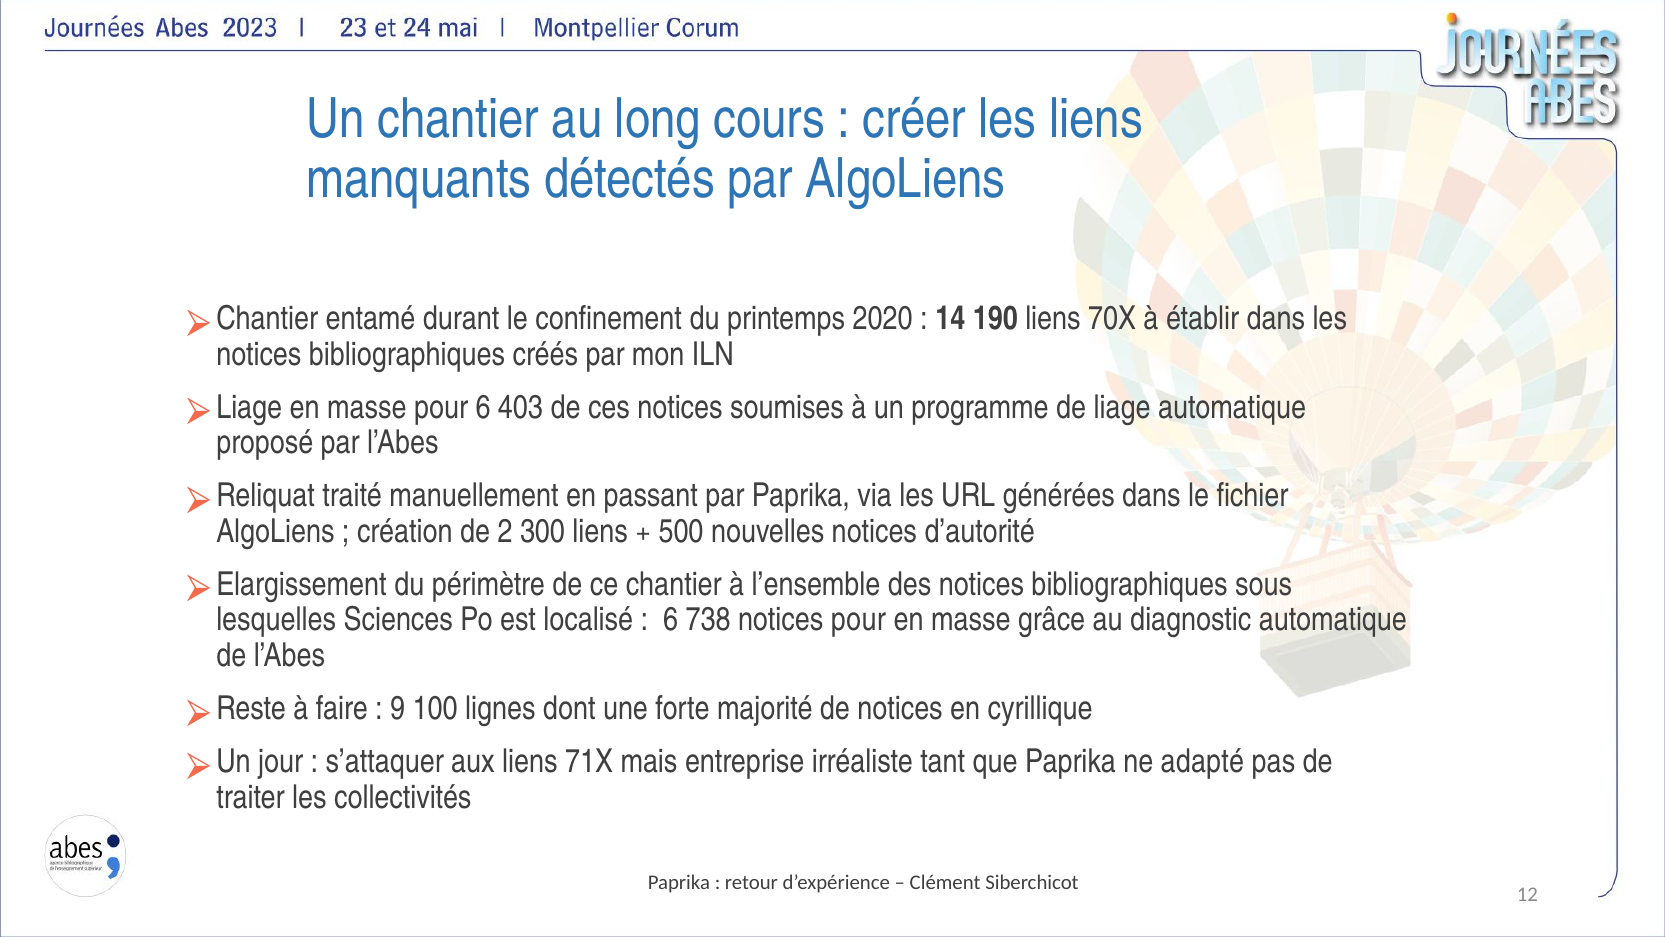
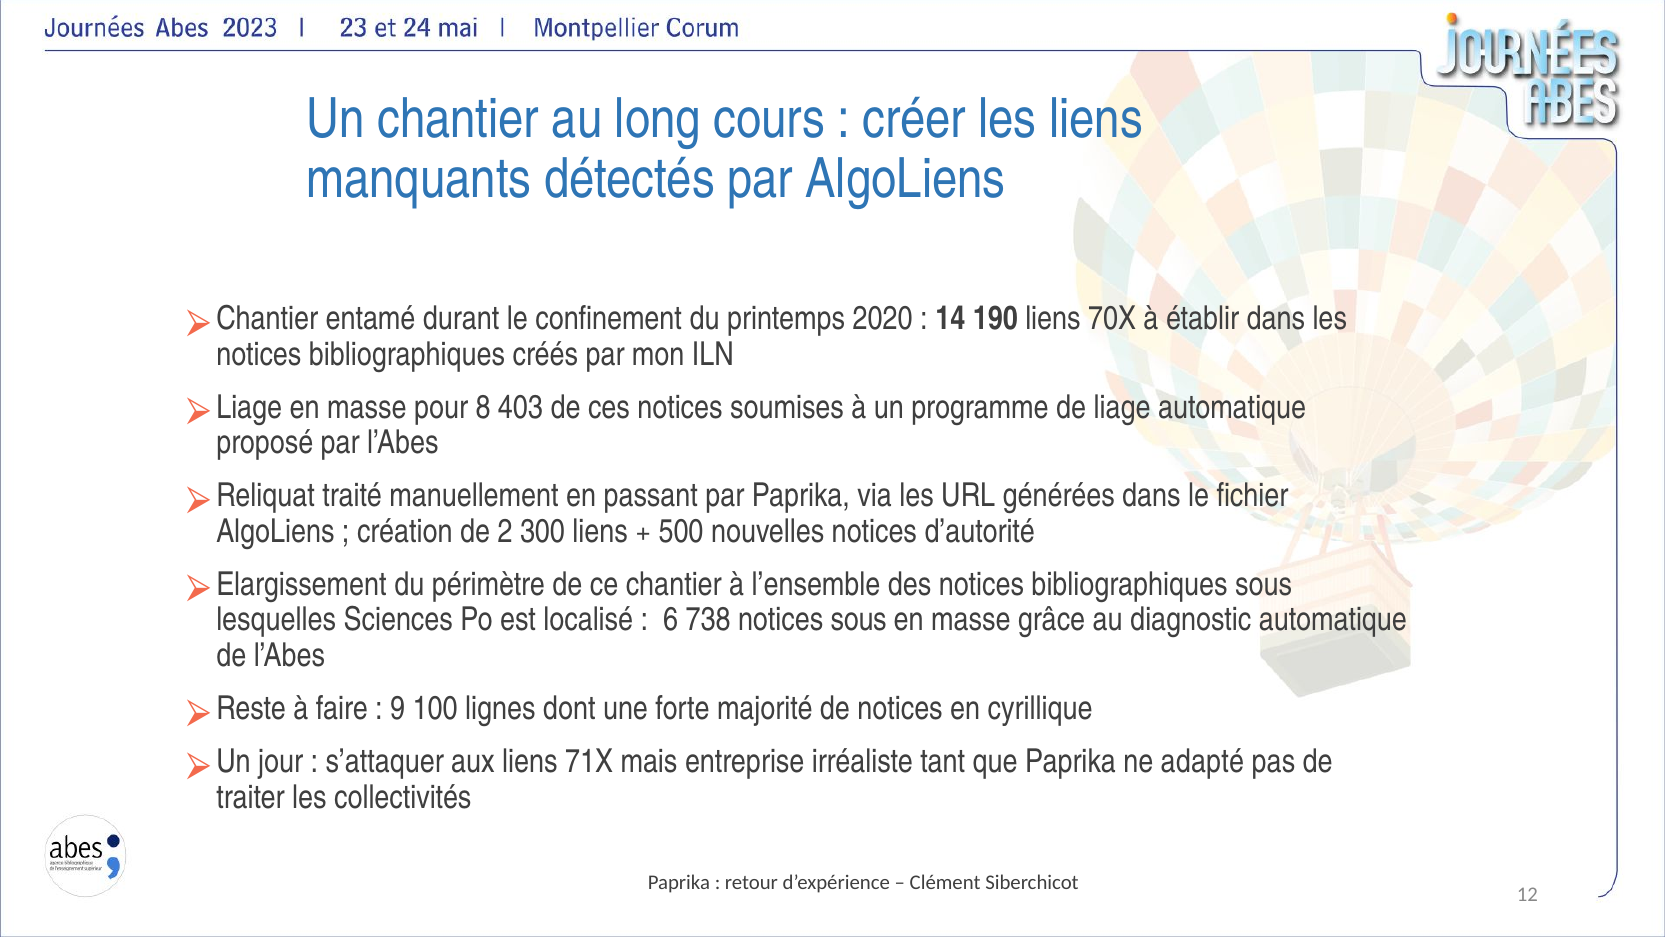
pour 6: 6 -> 8
notices pour: pour -> sous
